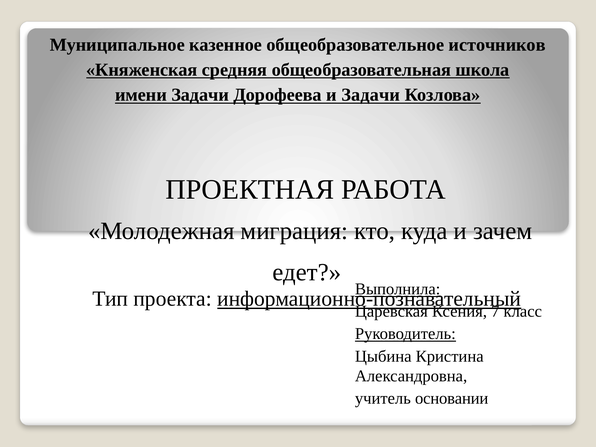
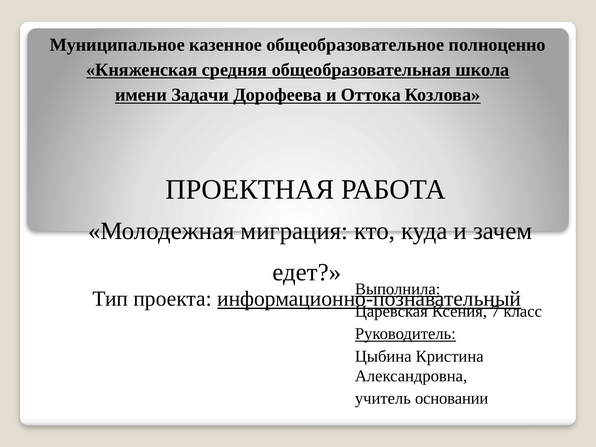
источников: источников -> полноценно
и Задачи: Задачи -> Оттока
